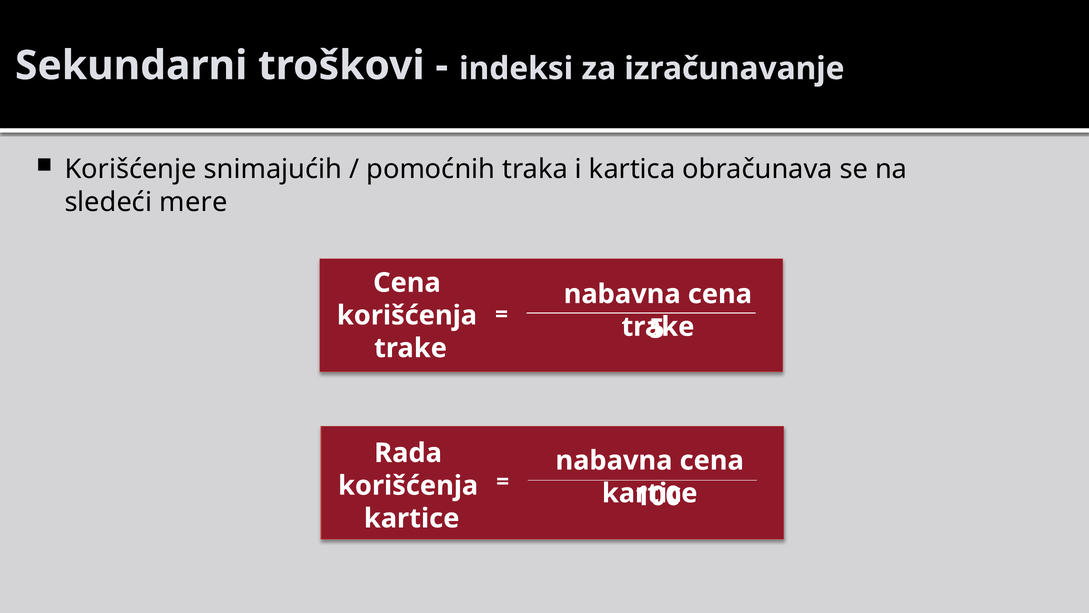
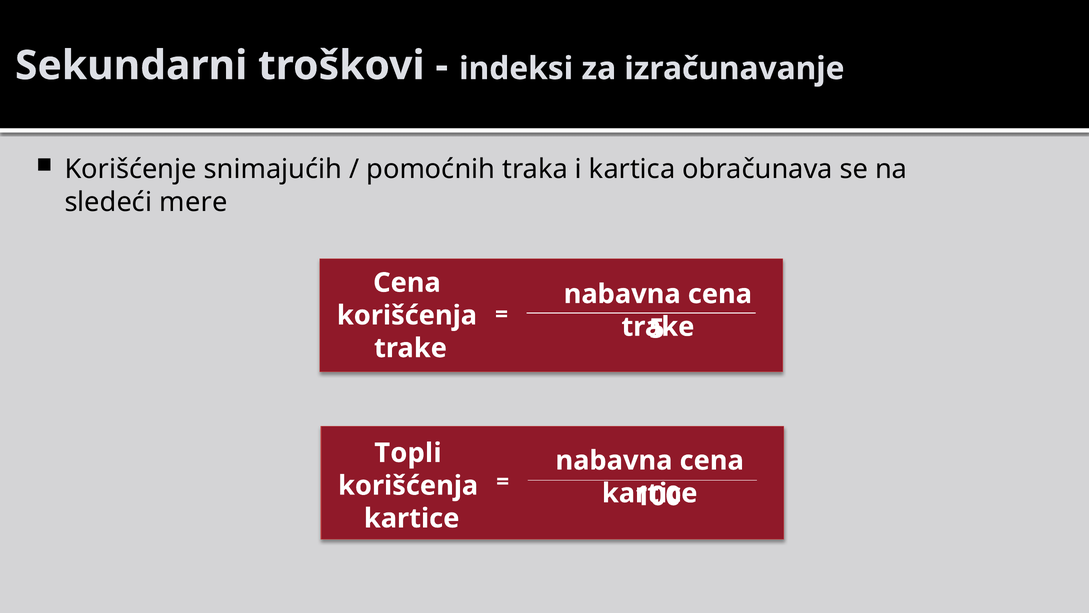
Rada: Rada -> Topli
